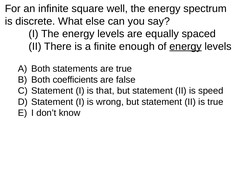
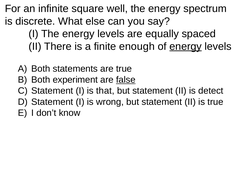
coefficients: coefficients -> experiment
false underline: none -> present
speed: speed -> detect
